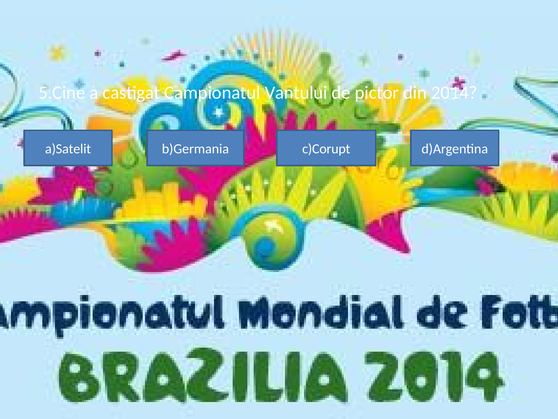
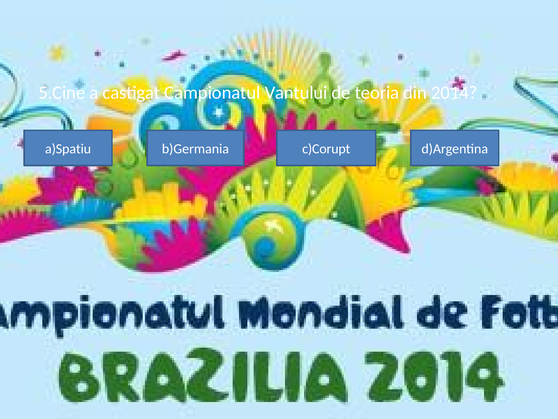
pictor: pictor -> teoria
a)Satelit: a)Satelit -> a)Spatiu
